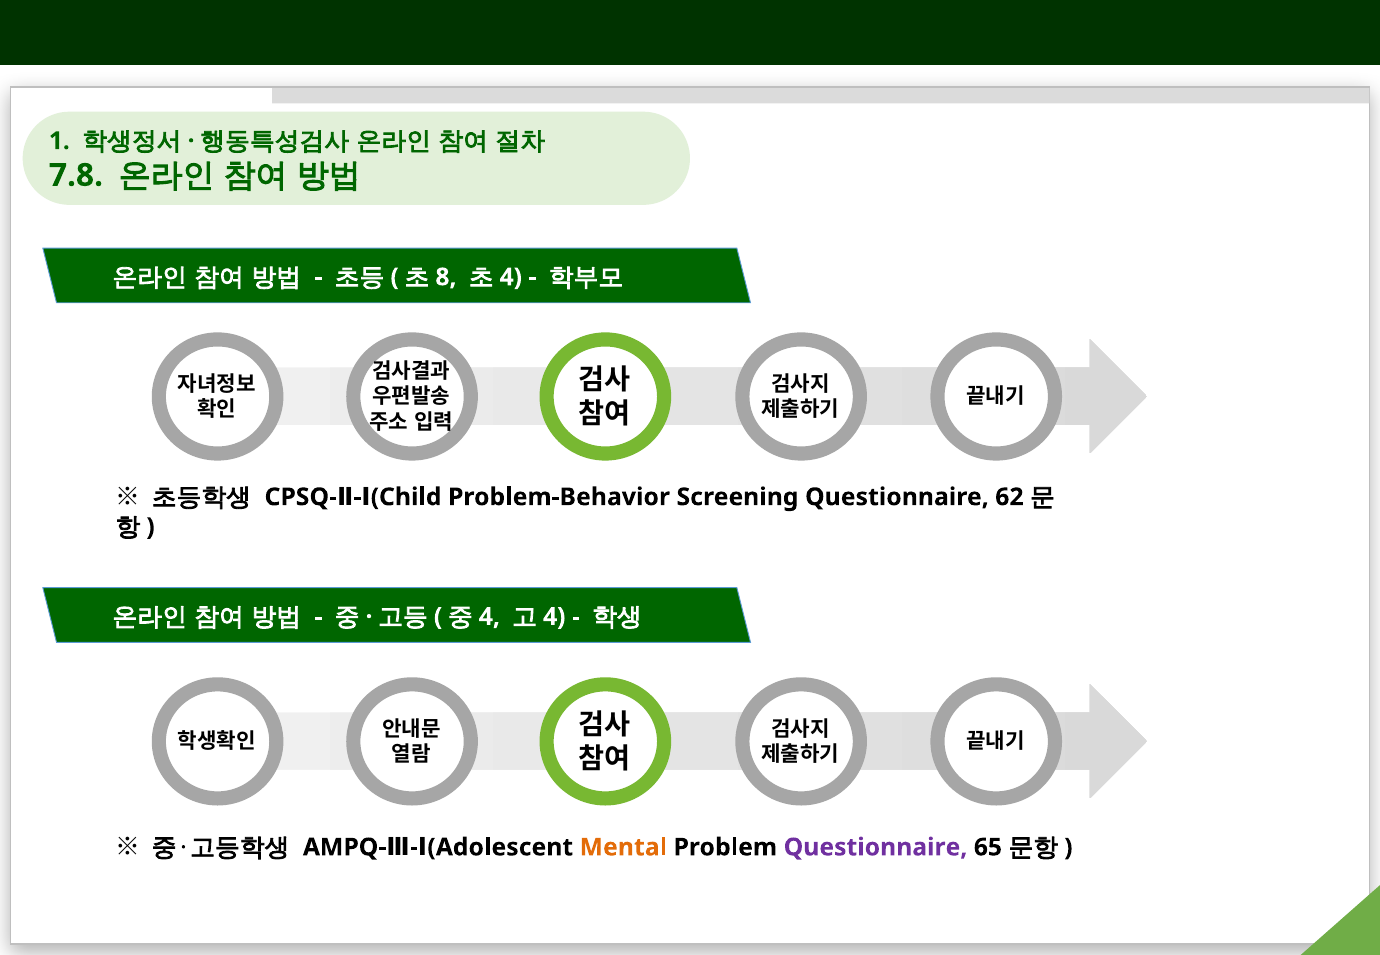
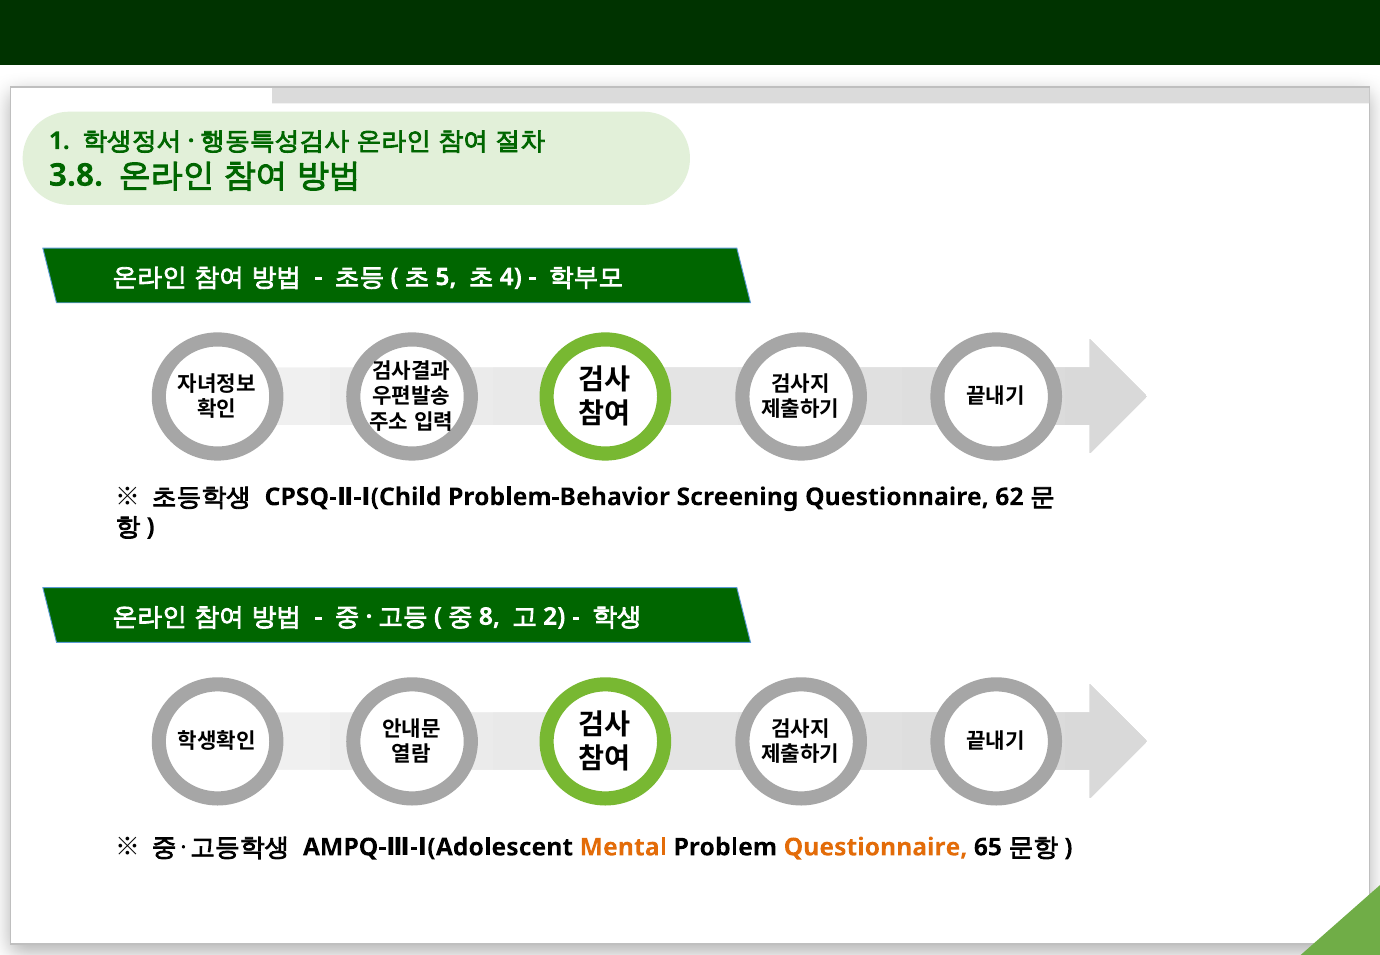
7.8: 7.8 -> 3.8
8: 8 -> 5
4 at (489, 617): 4 -> 8
4 at (554, 617): 4 -> 2
Questionnaire at (876, 848) colour: purple -> orange
